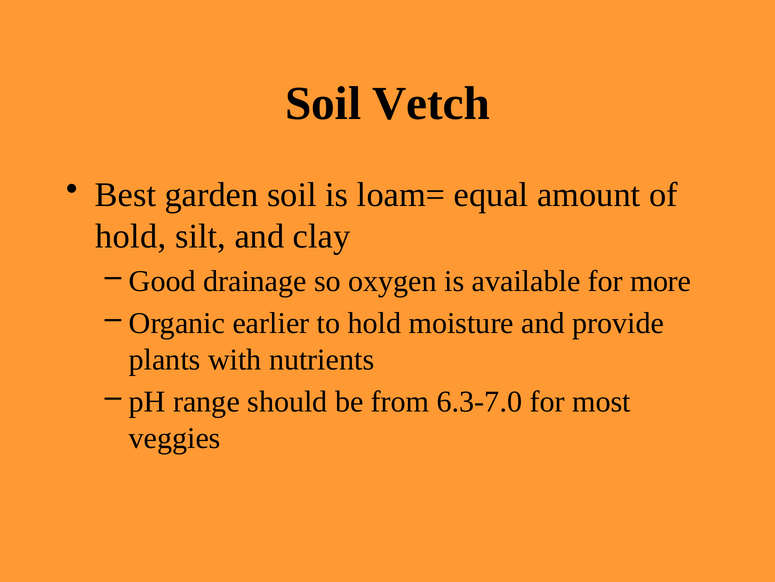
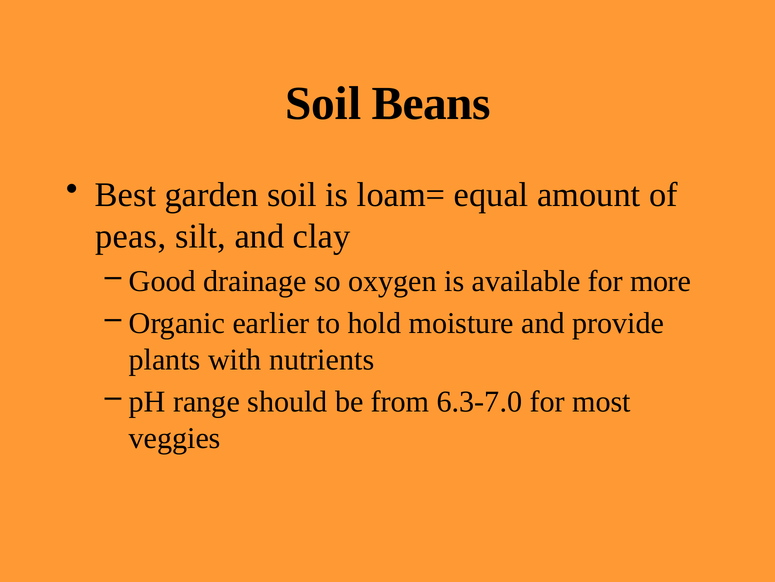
Vetch: Vetch -> Beans
hold at (131, 236): hold -> peas
